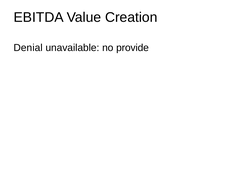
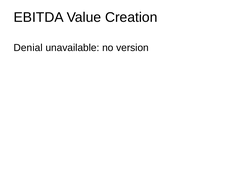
provide: provide -> version
